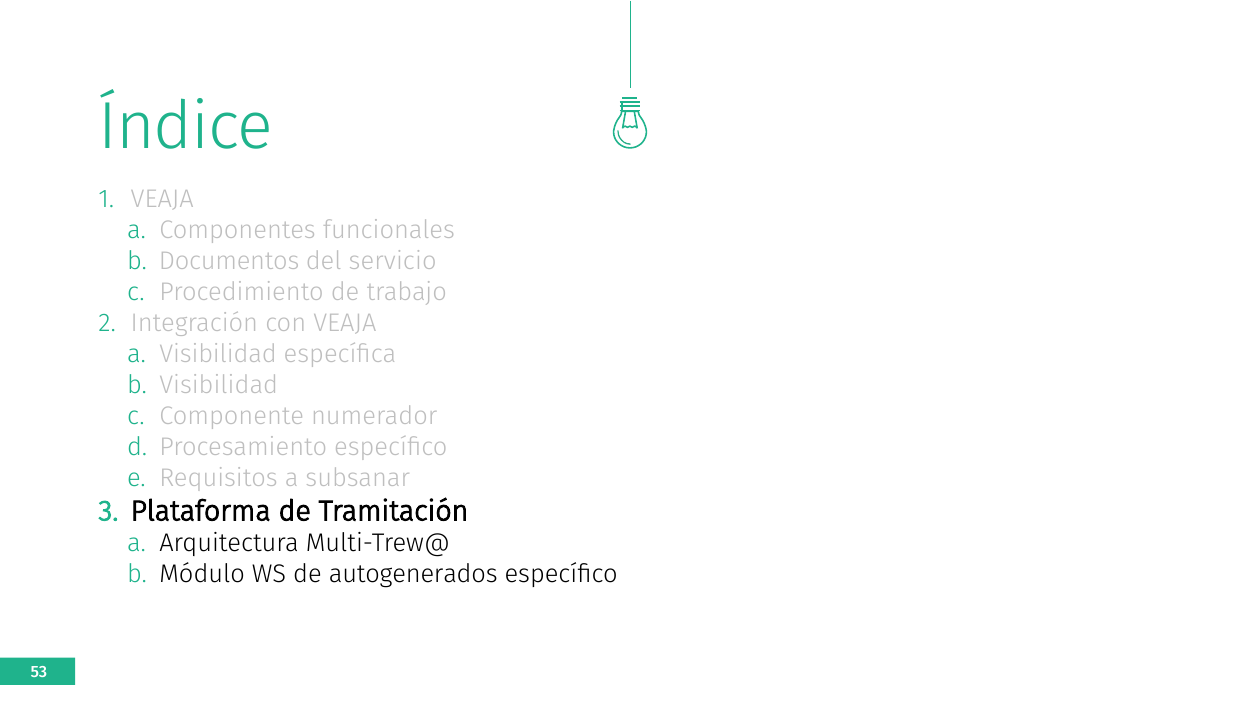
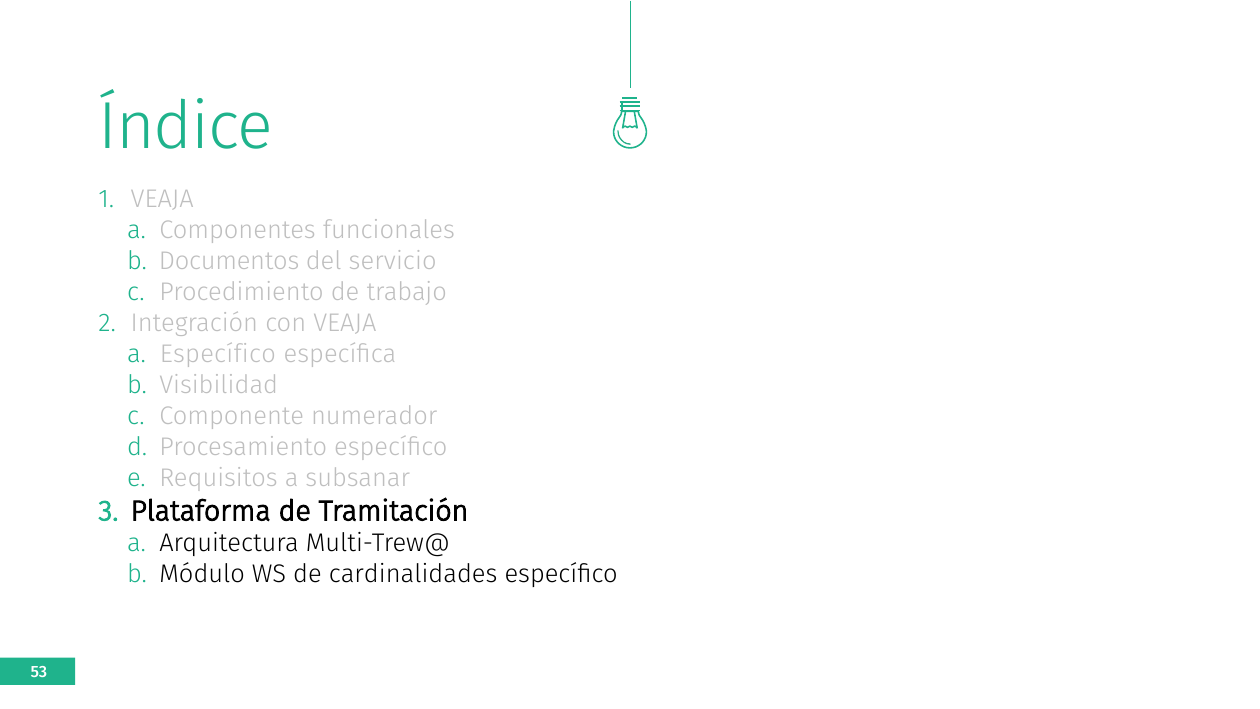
a Visibilidad: Visibilidad -> Específico
autogenerados: autogenerados -> cardinalidades
